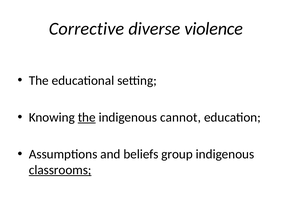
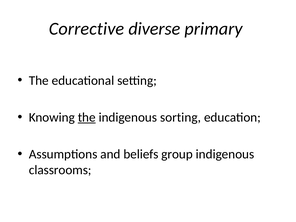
violence: violence -> primary
cannot: cannot -> sorting
classrooms underline: present -> none
